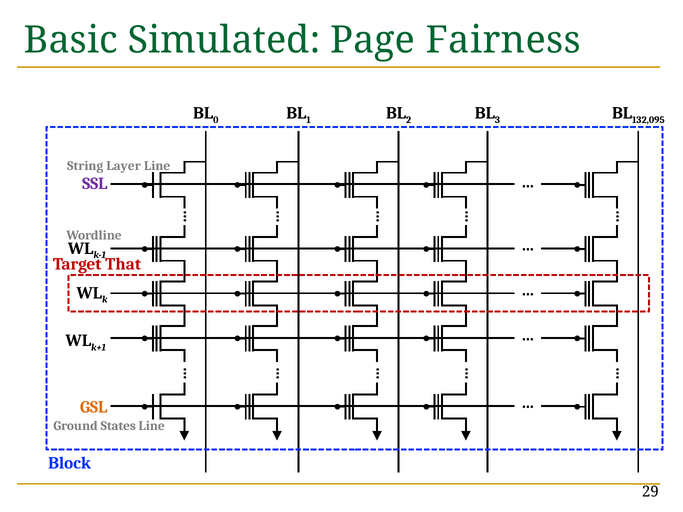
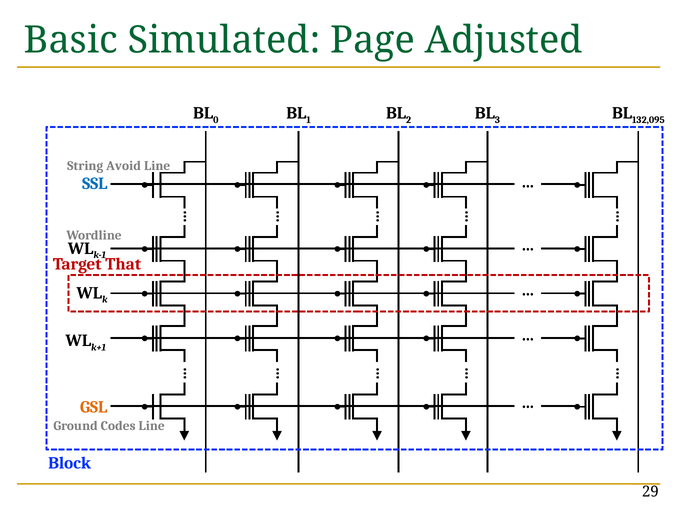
Fairness: Fairness -> Adjusted
Layer: Layer -> Avoid
SSL colour: purple -> blue
States: States -> Codes
